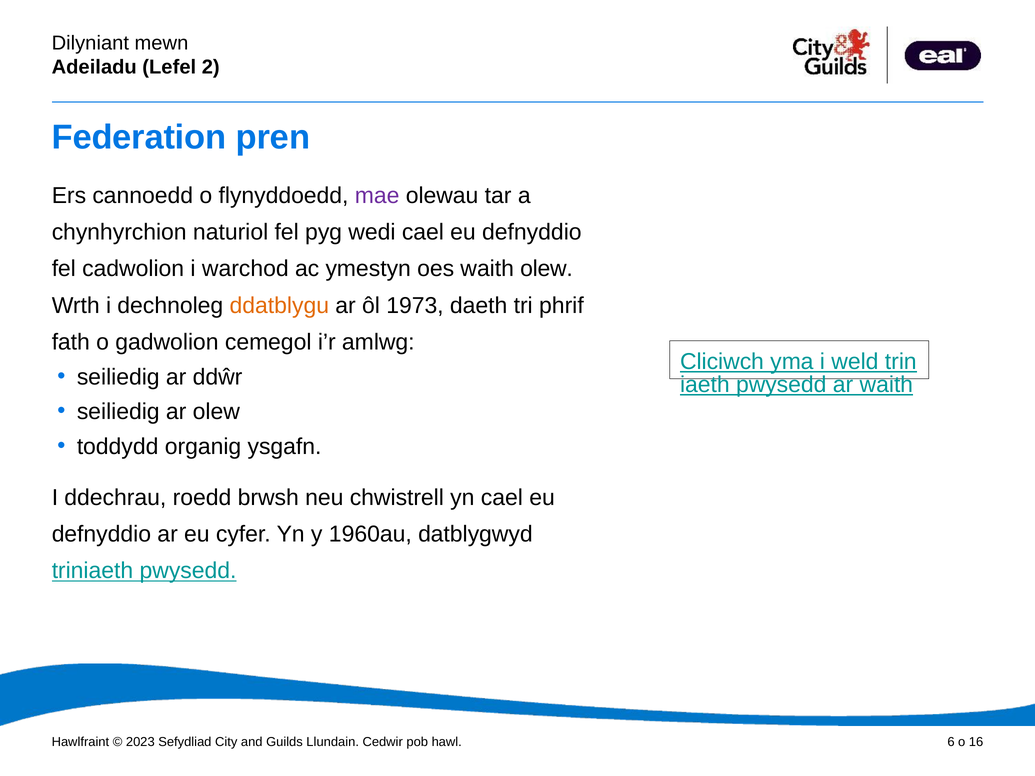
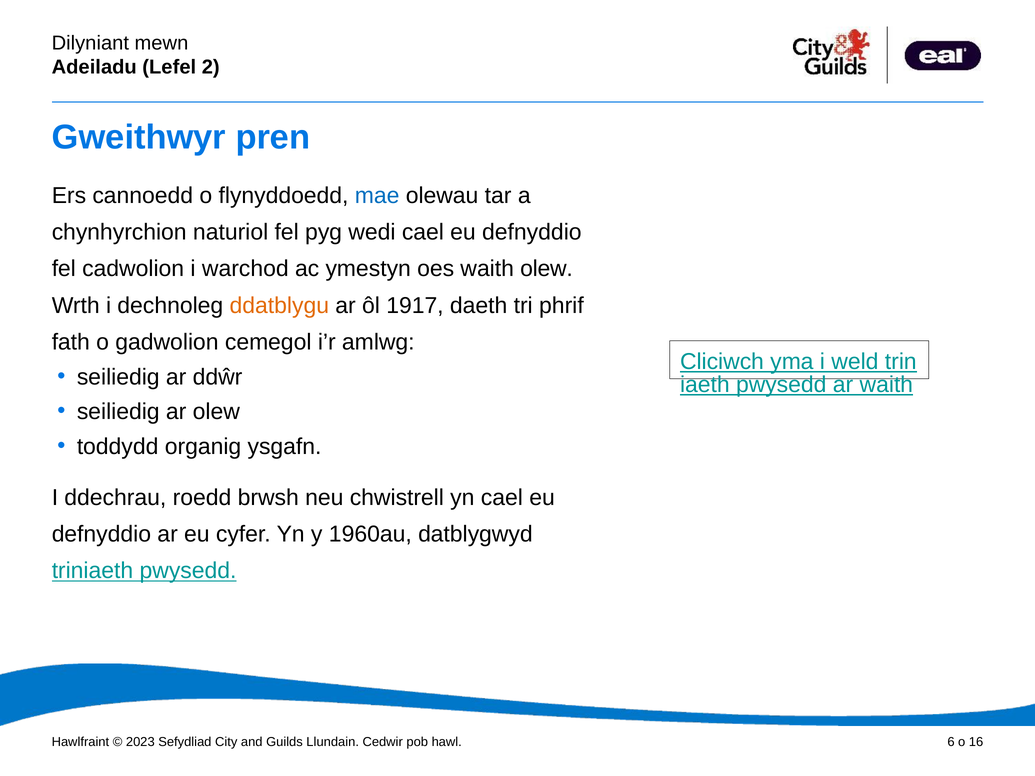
Federation: Federation -> Gweithwyr
mae colour: purple -> blue
1973: 1973 -> 1917
